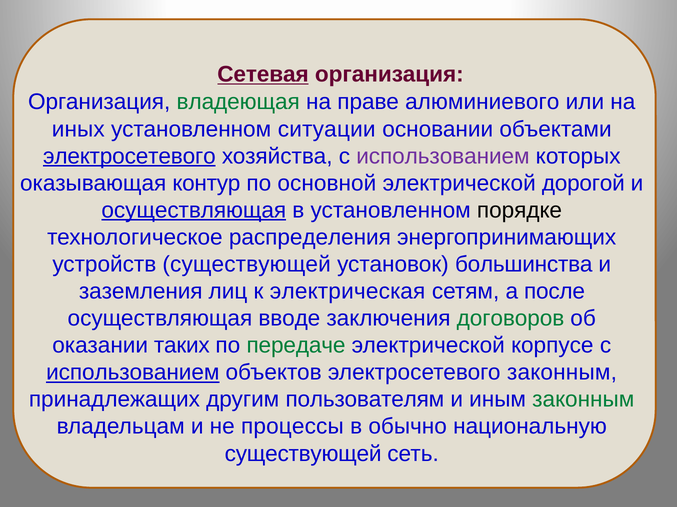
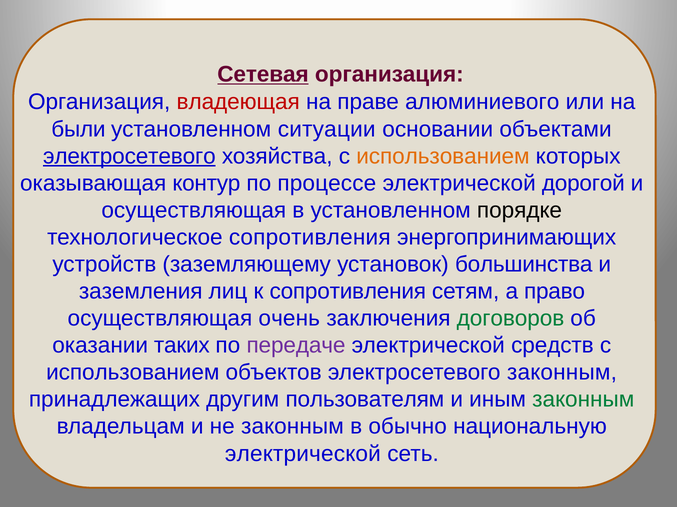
владеющая colour: green -> red
иных: иных -> были
использованием at (443, 156) colour: purple -> orange
основной: основной -> процессе
осуществляющая at (194, 211) underline: present -> none
технологическое распределения: распределения -> сопротивления
устройств существующей: существующей -> заземляющему
к электрическая: электрическая -> сопротивления
после: после -> право
вводе: вводе -> очень
передаче colour: green -> purple
корпусе: корпусе -> средств
использованием at (133, 373) underline: present -> none
не процессы: процессы -> законным
существующей at (303, 454): существующей -> электрической
